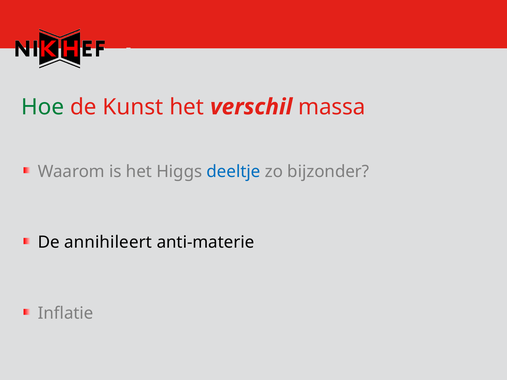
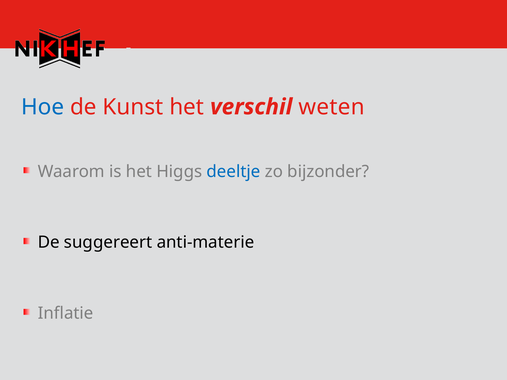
Hoe colour: green -> blue
massa: massa -> weten
annihileert: annihileert -> suggereert
